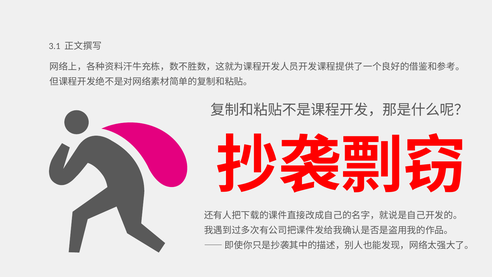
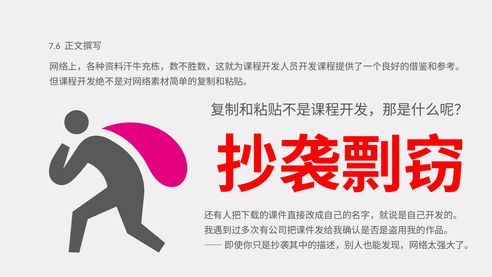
3.1: 3.1 -> 7.6
